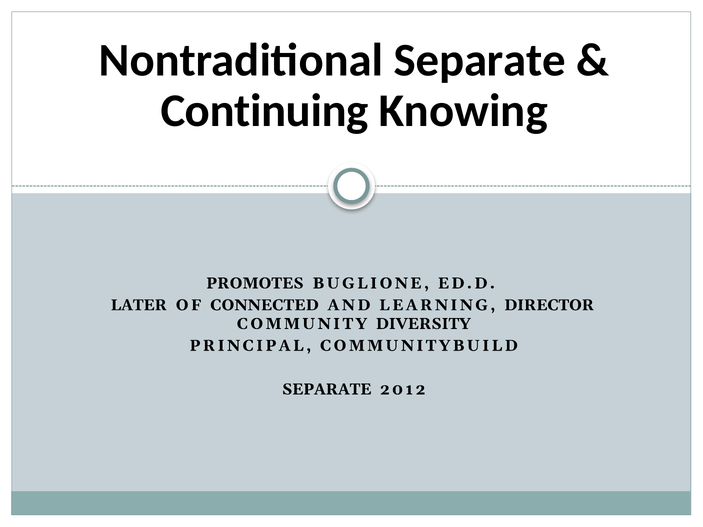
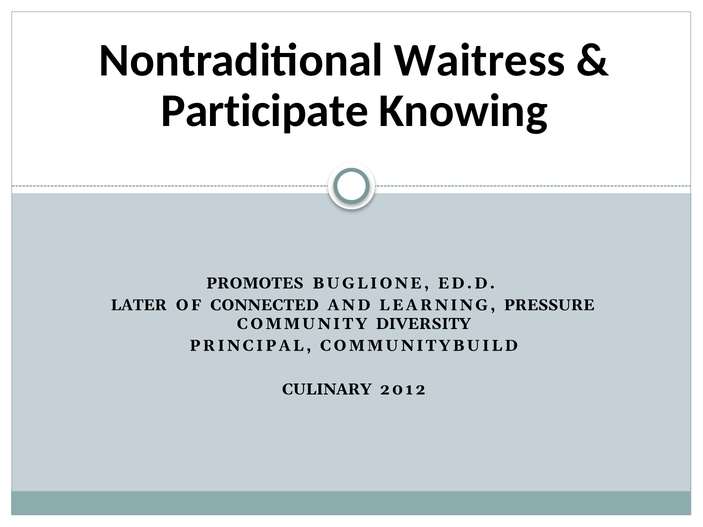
Nontraditional Separate: Separate -> Waitress
Continuing: Continuing -> Participate
DIRECTOR: DIRECTOR -> PRESSURE
SEPARATE at (327, 389): SEPARATE -> CULINARY
